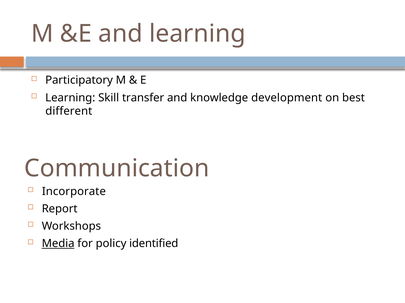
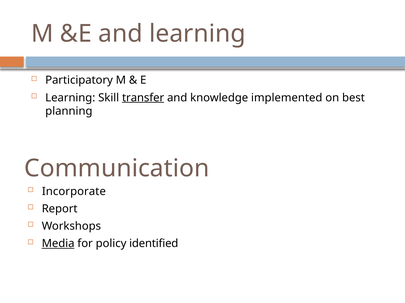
transfer underline: none -> present
development: development -> implemented
different: different -> planning
